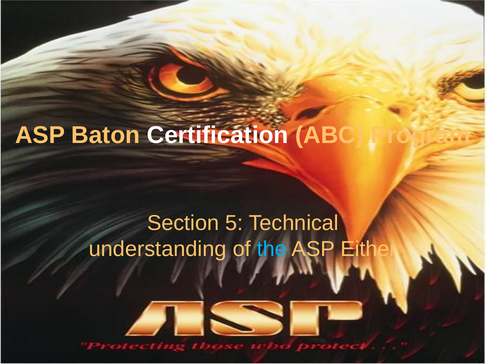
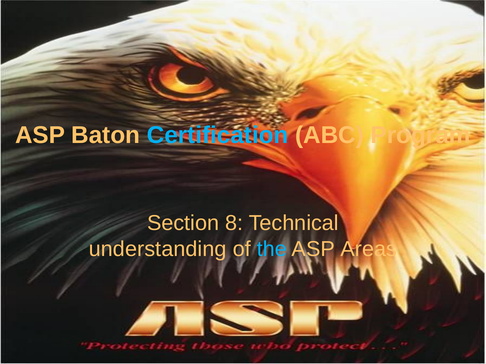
Certification colour: white -> light blue
5: 5 -> 8
Either: Either -> Areas
